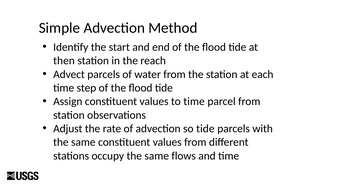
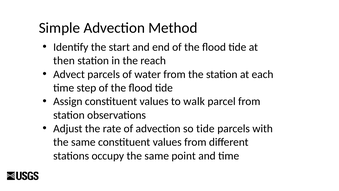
to time: time -> walk
flows: flows -> point
